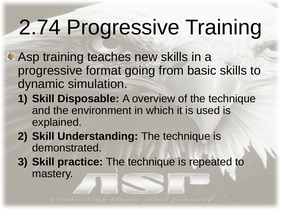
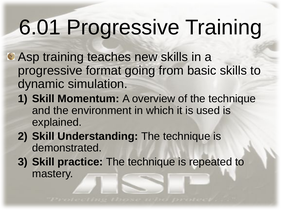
2.74: 2.74 -> 6.01
Disposable: Disposable -> Momentum
